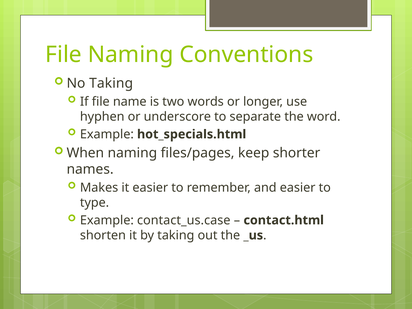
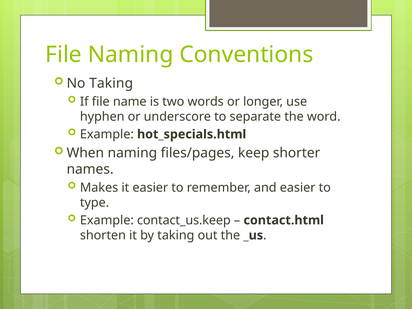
contact_us.case: contact_us.case -> contact_us.keep
